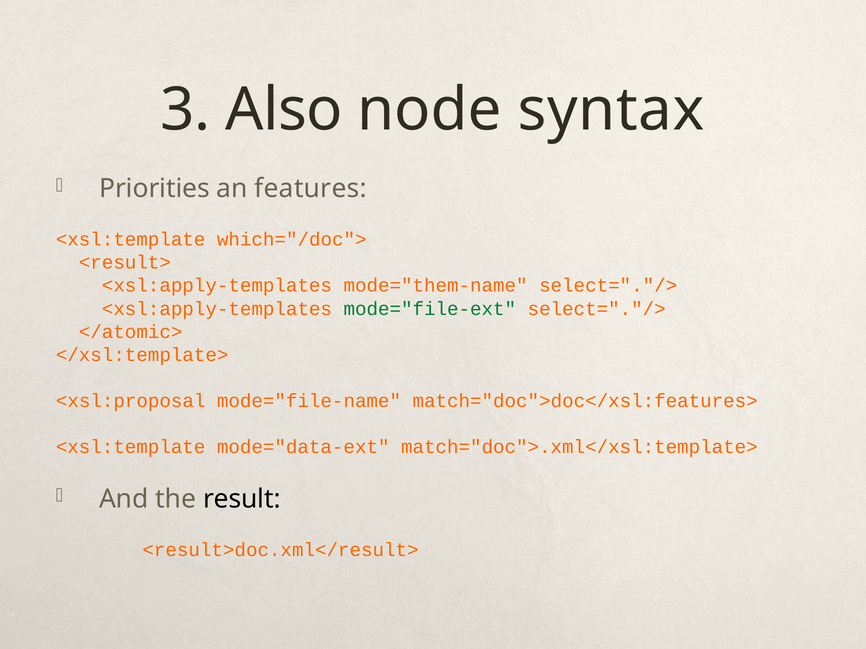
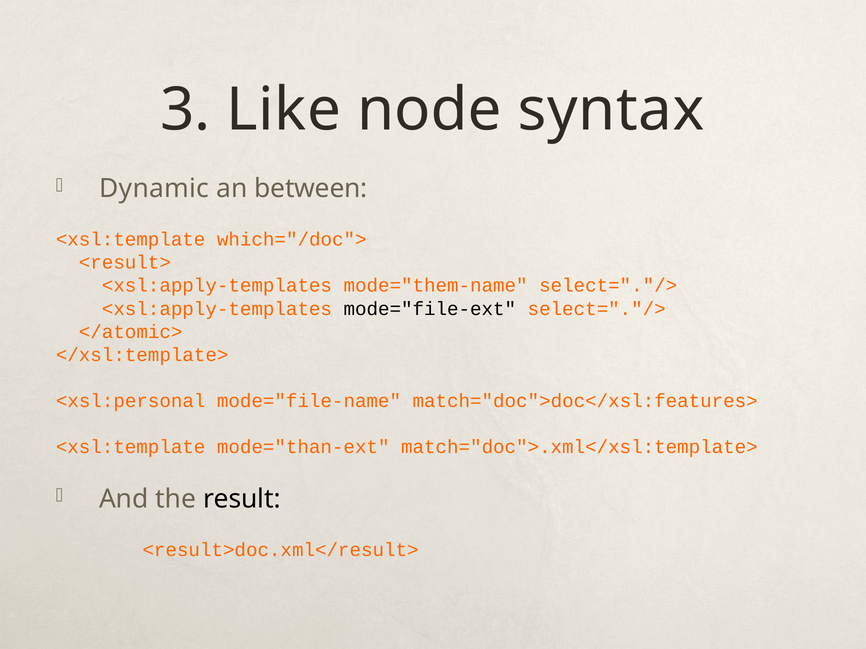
Also: Also -> Like
Priorities: Priorities -> Dynamic
features: features -> between
mode="file-ext colour: green -> black
<xsl:proposal: <xsl:proposal -> <xsl:personal
mode="data-ext: mode="data-ext -> mode="than-ext
